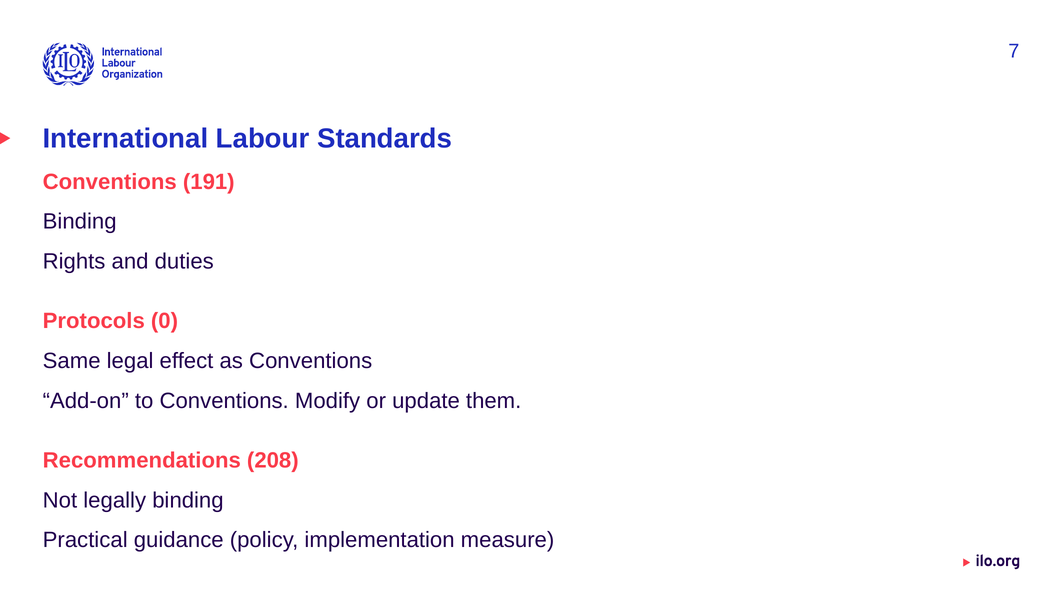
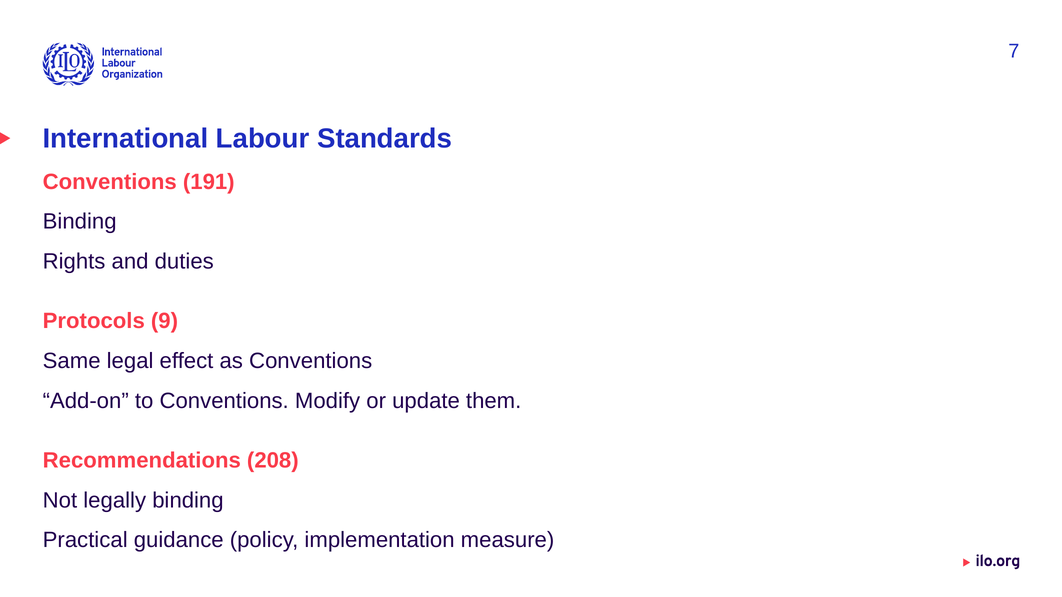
0: 0 -> 9
